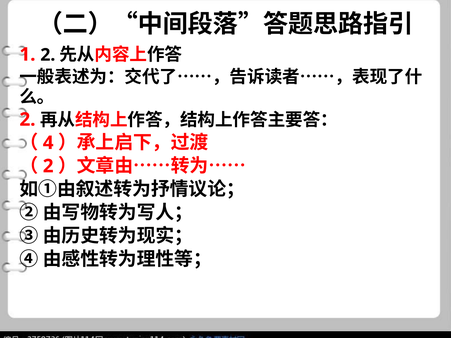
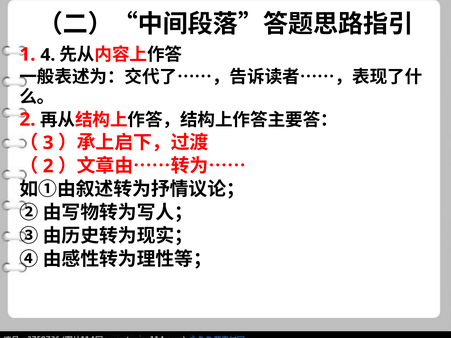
1 2: 2 -> 4
4: 4 -> 3
